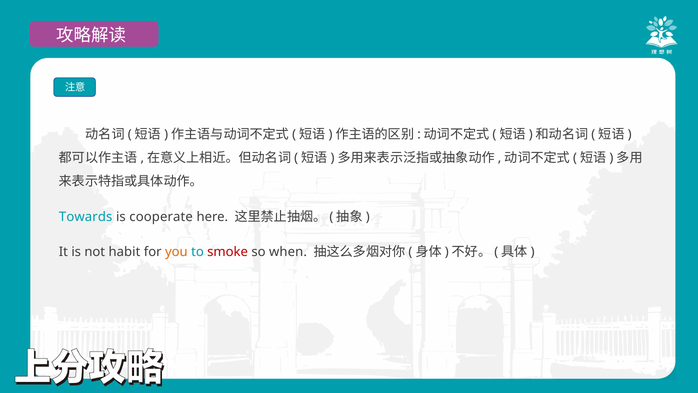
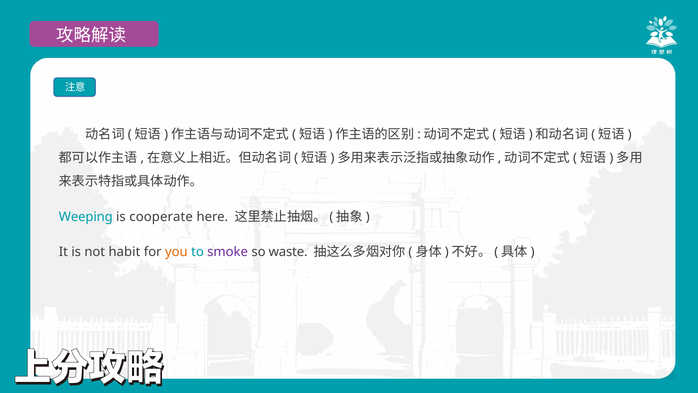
Towards: Towards -> Weeping
smoke colour: red -> purple
when: when -> waste
